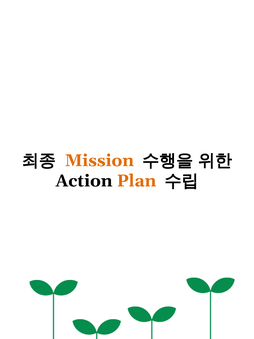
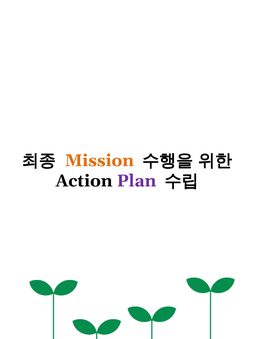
Plan colour: orange -> purple
